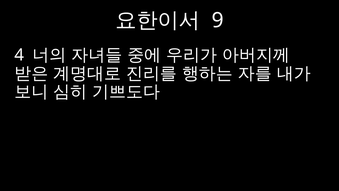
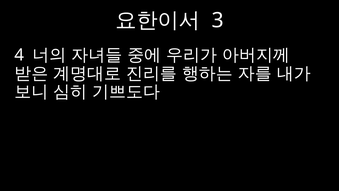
9: 9 -> 3
